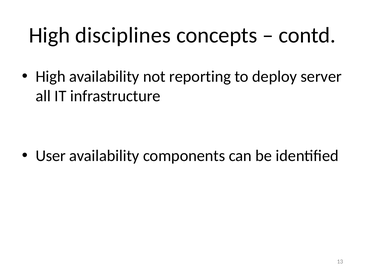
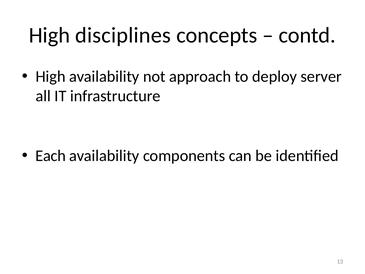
reporting: reporting -> approach
User: User -> Each
